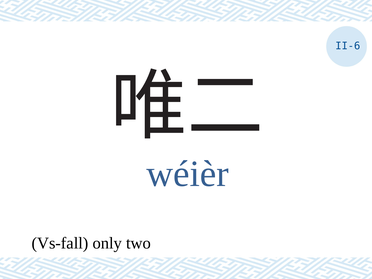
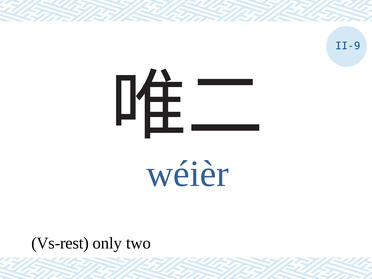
II-6: II-6 -> II-9
Vs-fall: Vs-fall -> Vs-rest
